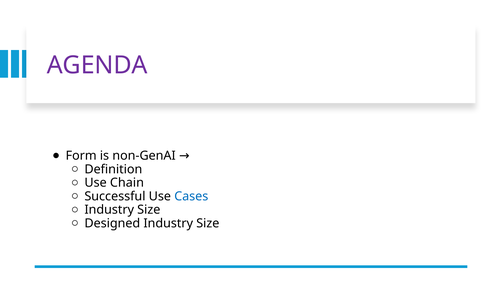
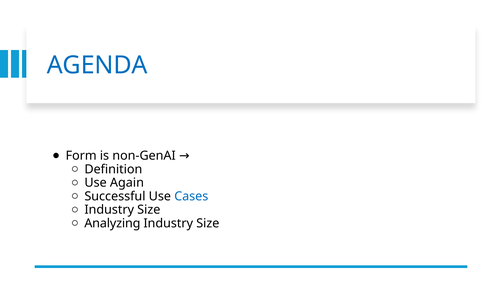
AGENDA colour: purple -> blue
Chain: Chain -> Again
Designed: Designed -> Analyzing
